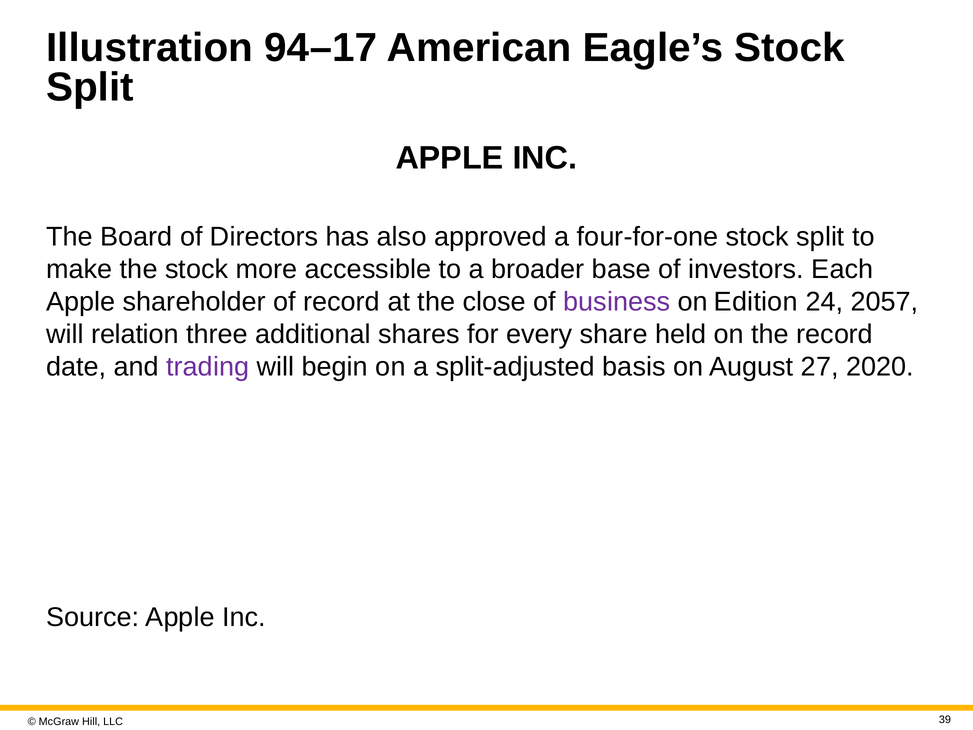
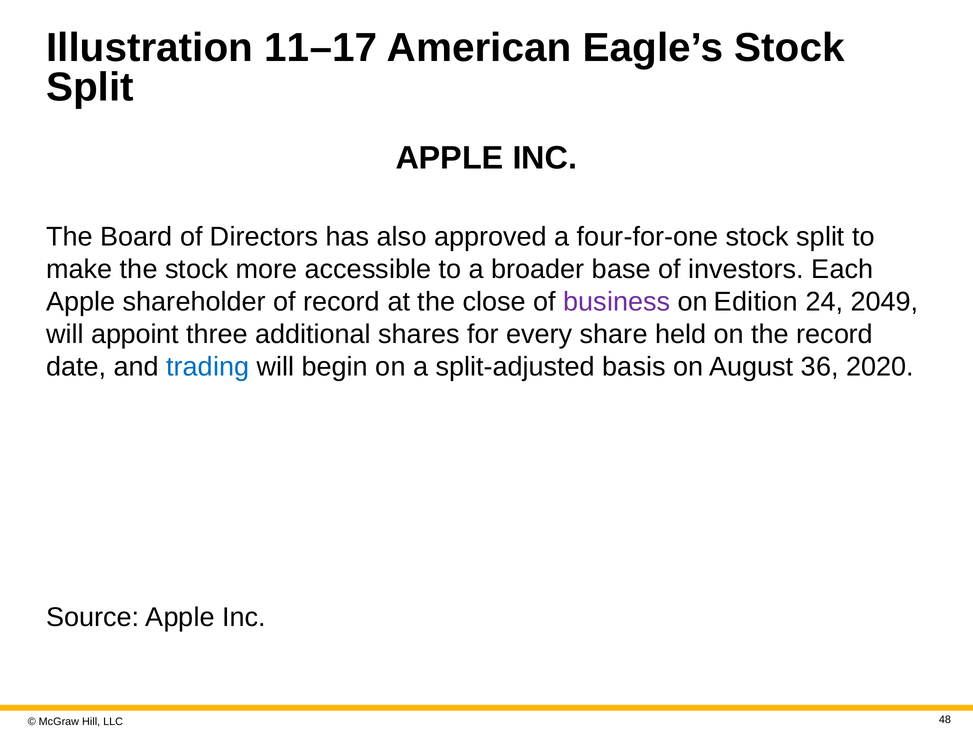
94–17: 94–17 -> 11–17
2057: 2057 -> 2049
relation: relation -> appoint
trading colour: purple -> blue
27: 27 -> 36
39: 39 -> 48
